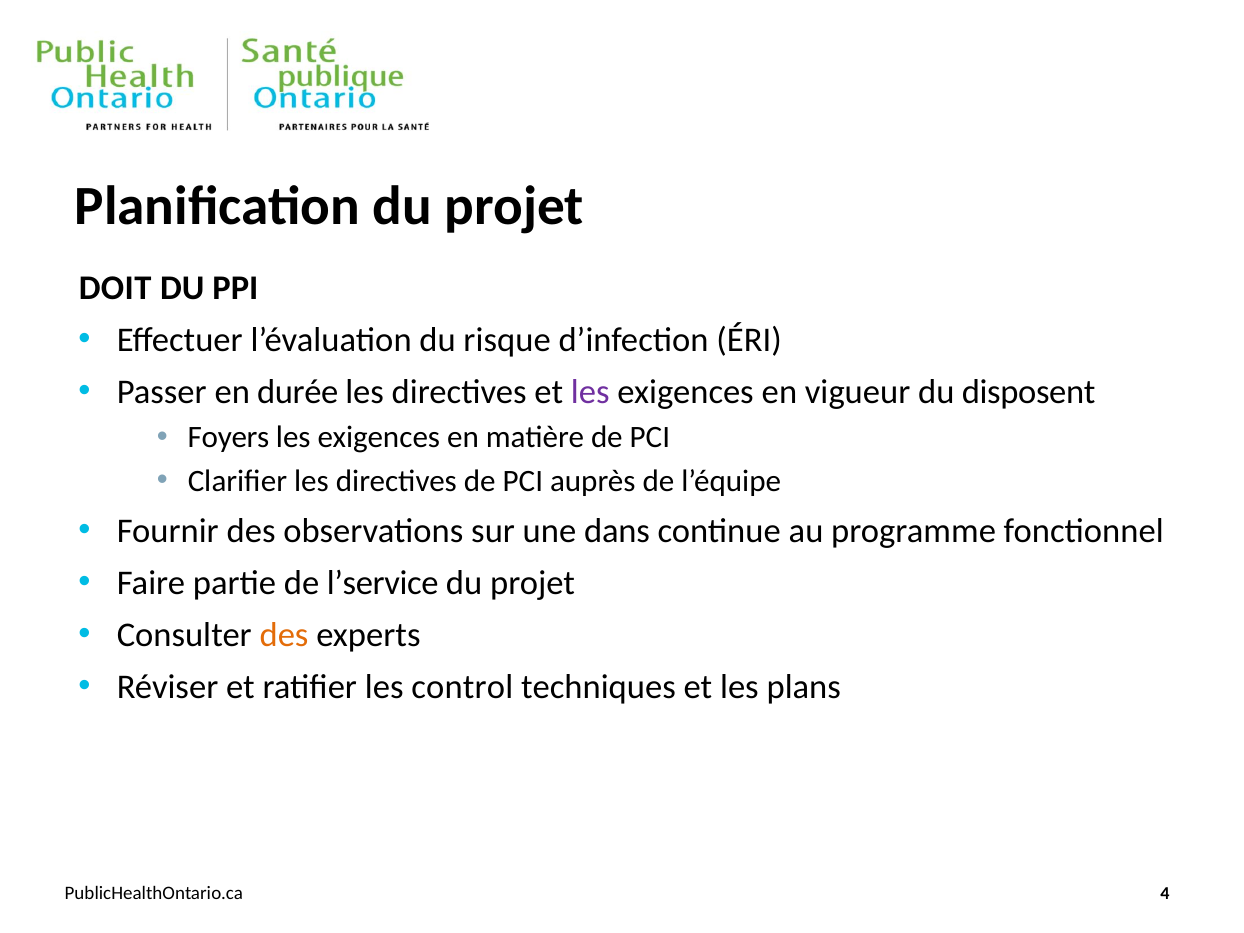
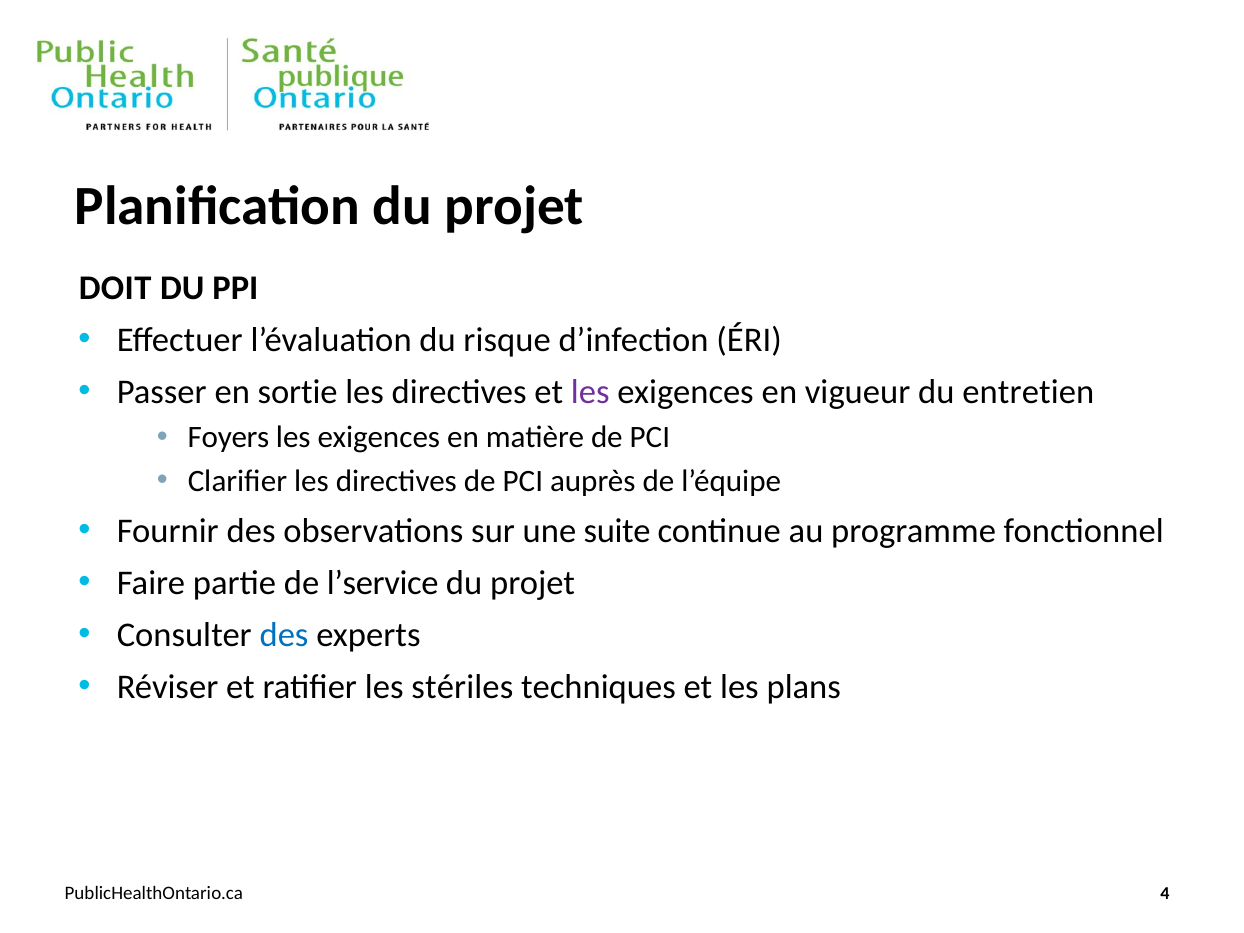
durée: durée -> sortie
disposent: disposent -> entretien
dans: dans -> suite
des at (284, 635) colour: orange -> blue
control: control -> stériles
